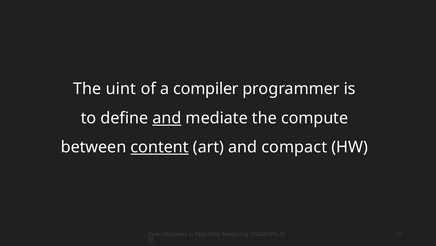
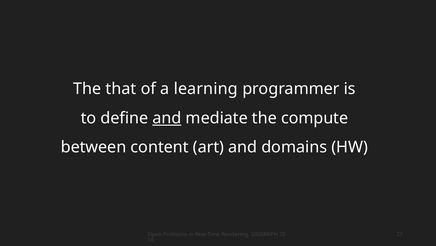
uint: uint -> that
compiler: compiler -> learning
content underline: present -> none
compact: compact -> domains
